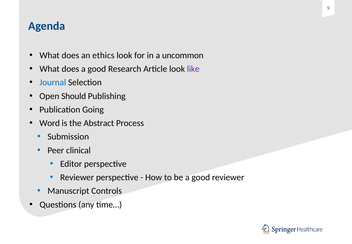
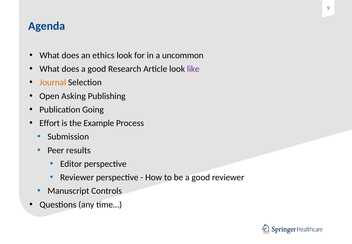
Journal colour: blue -> orange
Should: Should -> Asking
Word: Word -> Effort
Abstract: Abstract -> Example
clinical: clinical -> results
